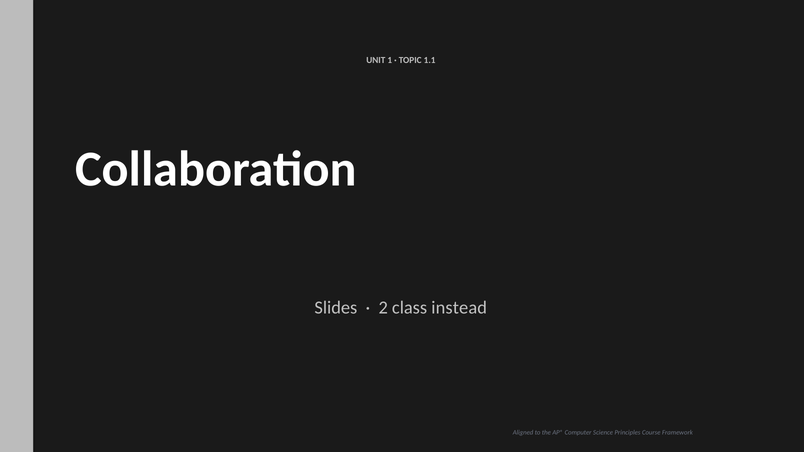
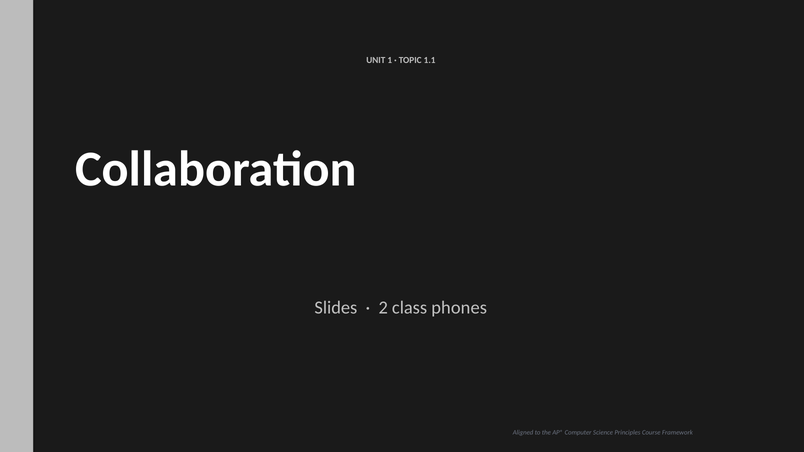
instead: instead -> phones
